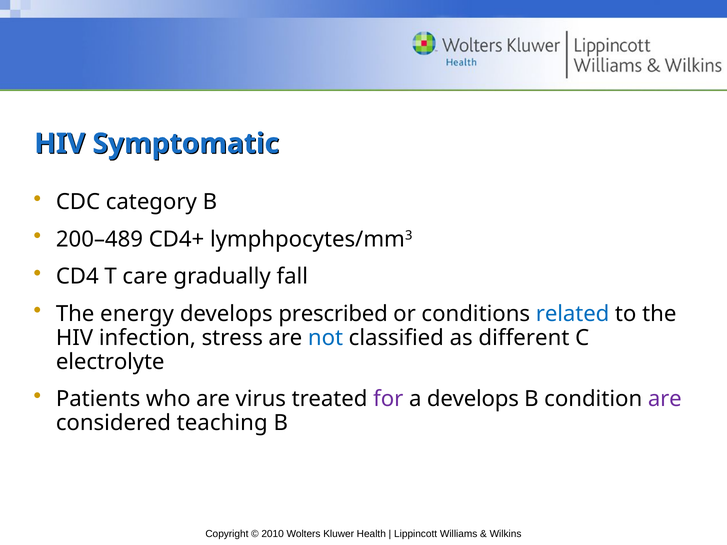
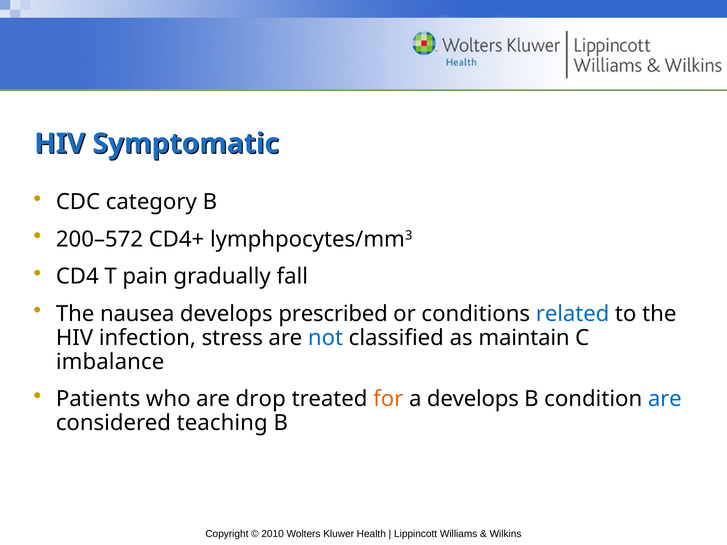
200–489: 200–489 -> 200–572
care: care -> pain
energy: energy -> nausea
different: different -> maintain
electrolyte: electrolyte -> imbalance
virus: virus -> drop
for colour: purple -> orange
are at (665, 399) colour: purple -> blue
